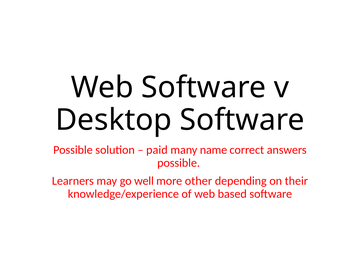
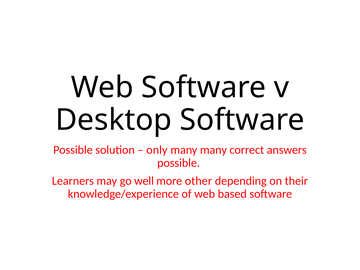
paid: paid -> only
many name: name -> many
